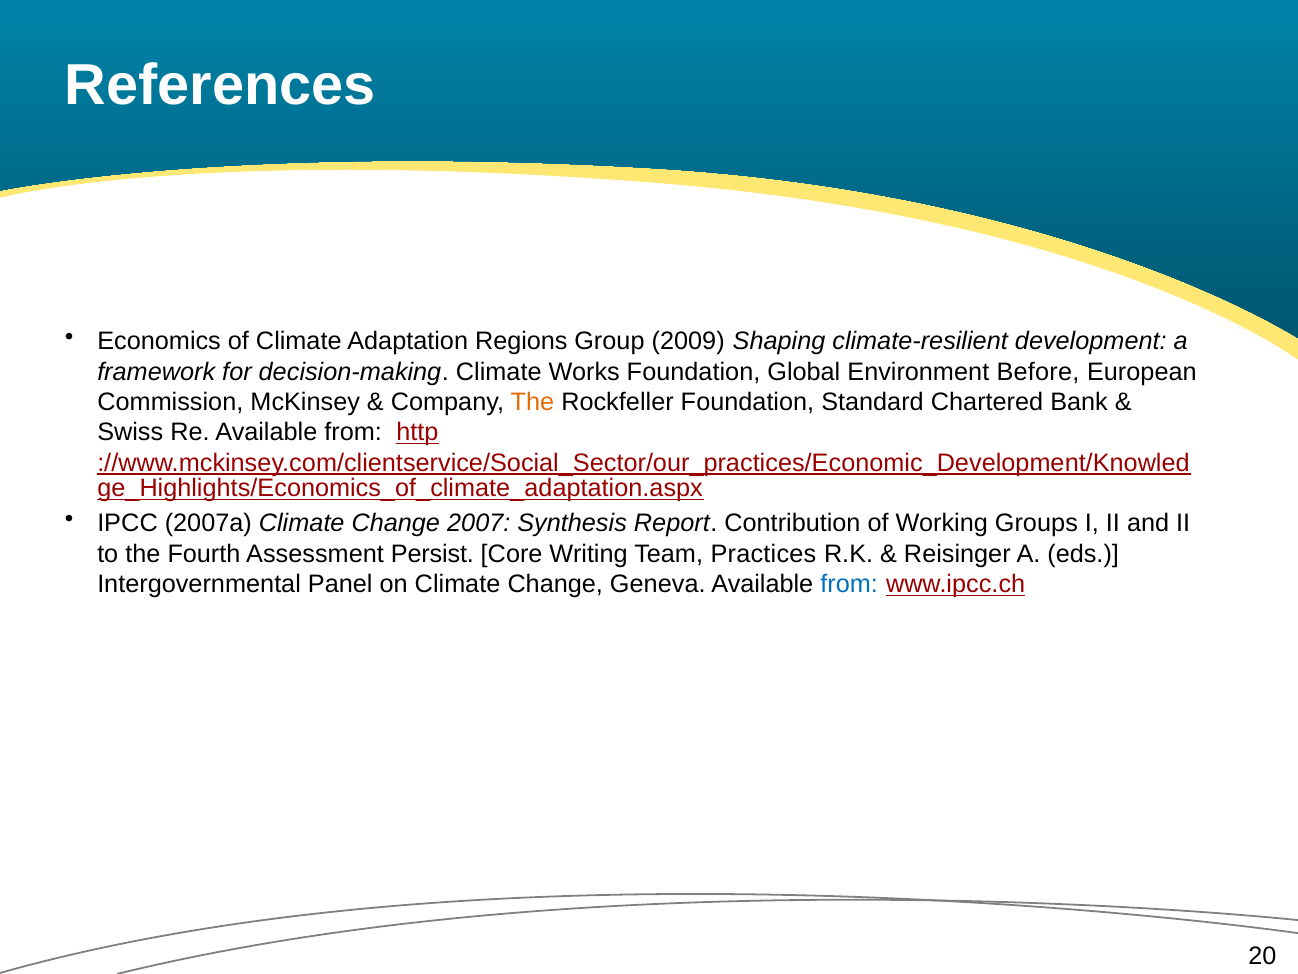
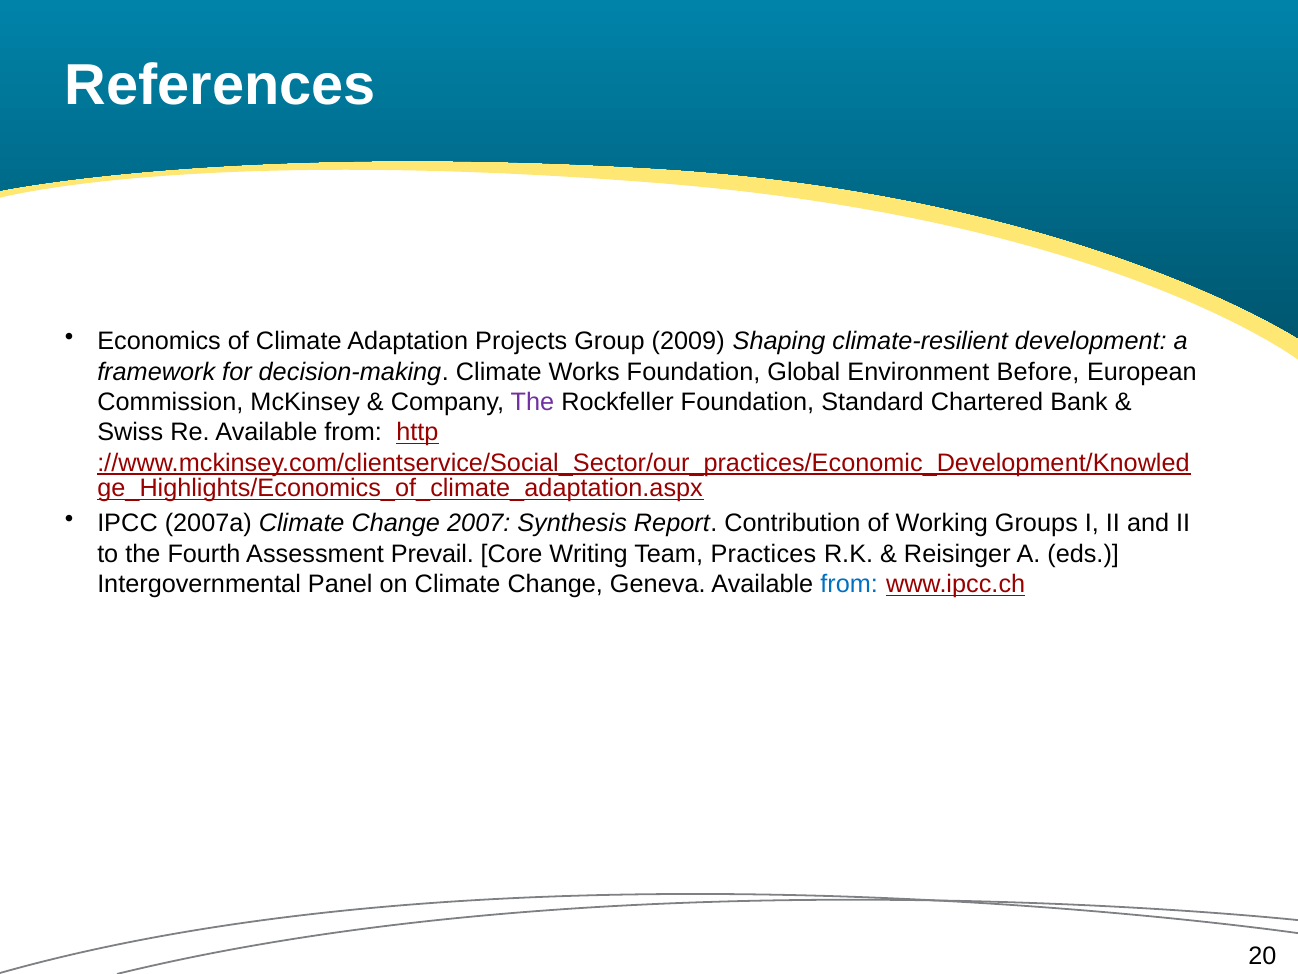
Regions: Regions -> Projects
The at (532, 402) colour: orange -> purple
Persist: Persist -> Prevail
